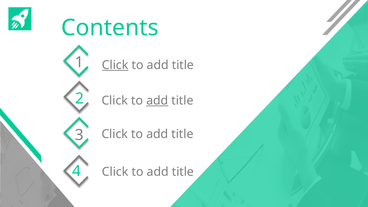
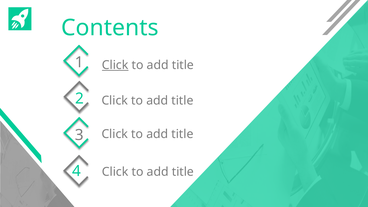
add at (157, 101) underline: present -> none
